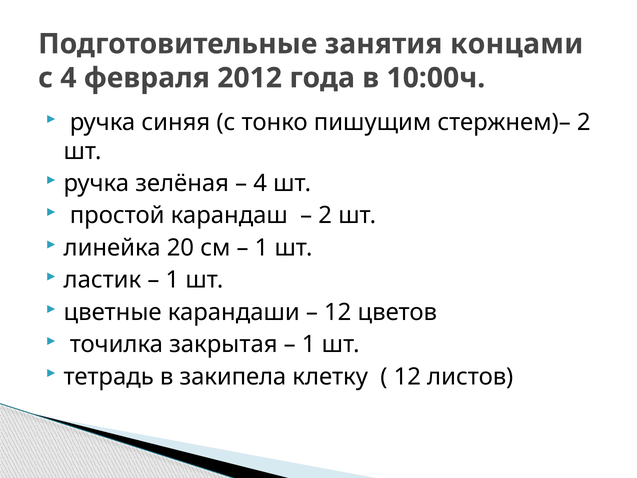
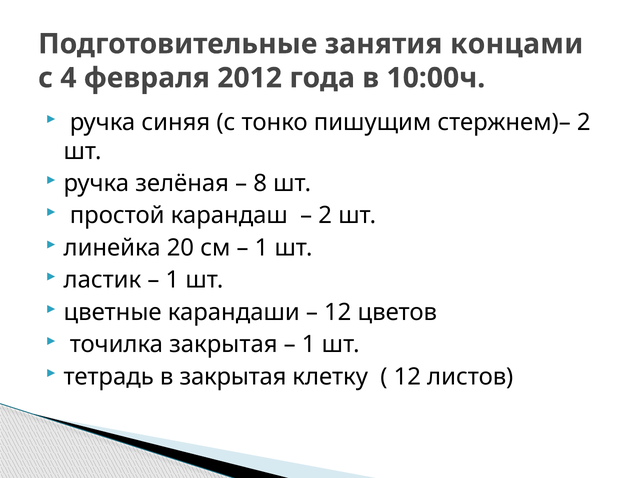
4 at (260, 183): 4 -> 8
в закипела: закипела -> закрытая
